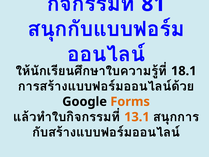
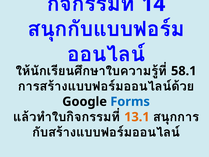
81: 81 -> 14
18.1: 18.1 -> 58.1
Forms colour: orange -> blue
